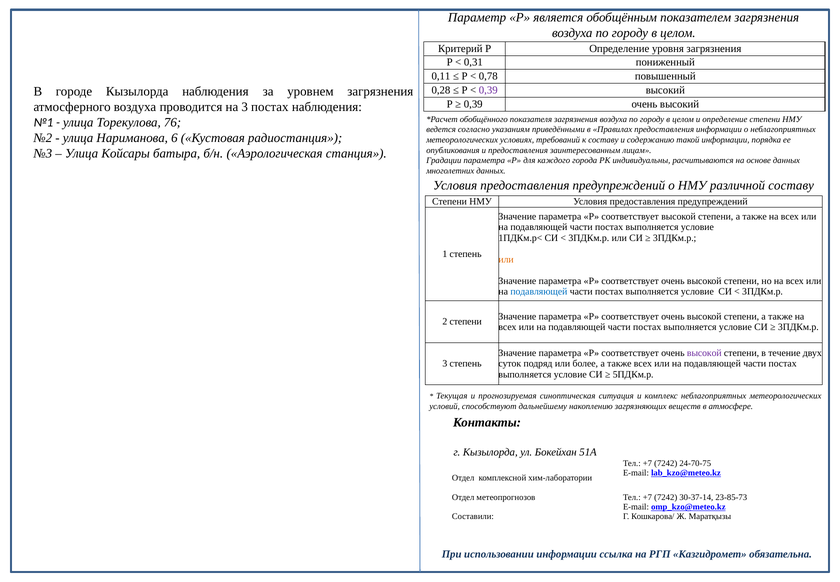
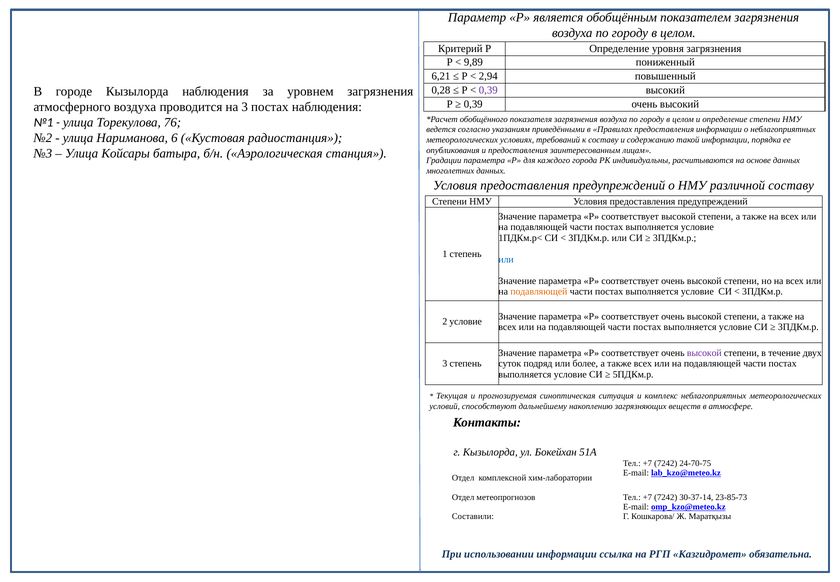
0,31: 0,31 -> 9,89
0,11: 0,11 -> 6,21
0,78: 0,78 -> 2,94
или at (506, 259) colour: orange -> blue
подавляющей at (539, 291) colour: blue -> orange
2 степени: степени -> условие
